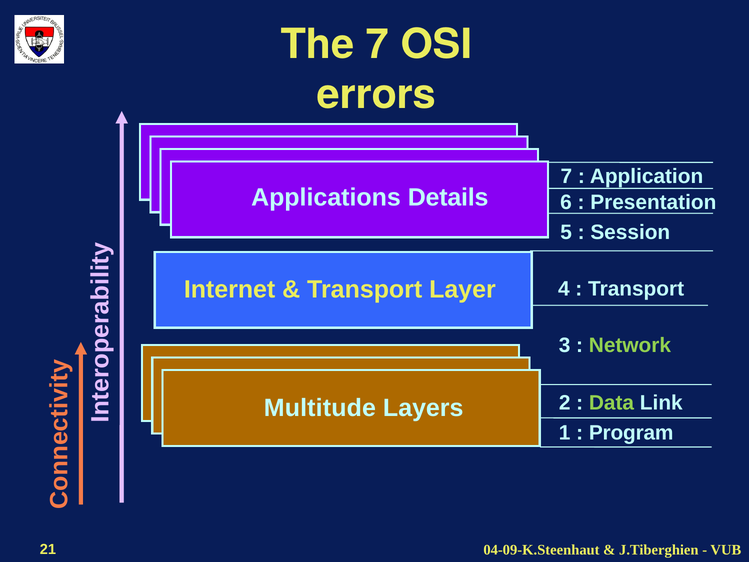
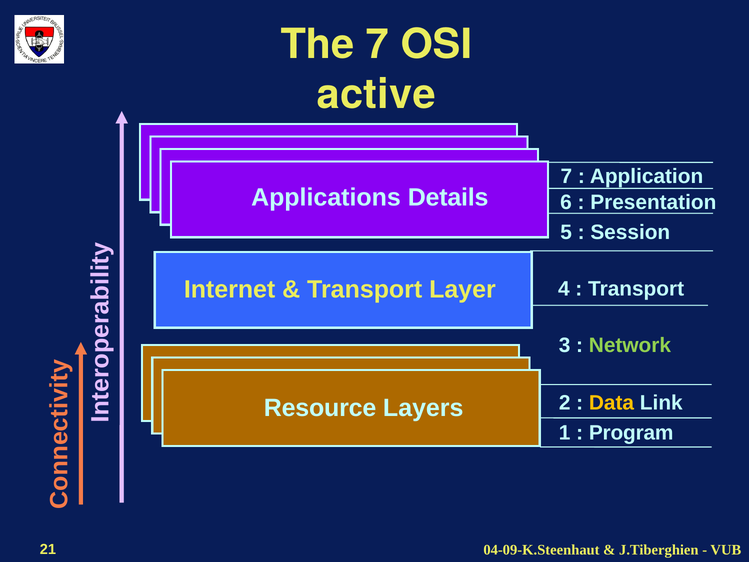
errors: errors -> active
Data colour: light green -> yellow
Multitude: Multitude -> Resource
